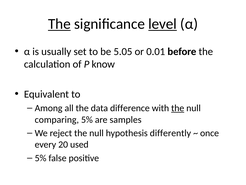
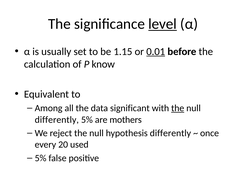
The at (59, 24) underline: present -> none
5.05: 5.05 -> 1.15
0.01 underline: none -> present
difference: difference -> significant
comparing at (57, 119): comparing -> differently
samples: samples -> mothers
